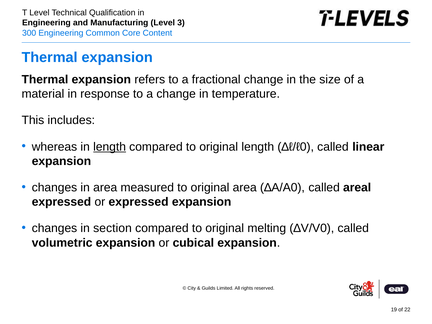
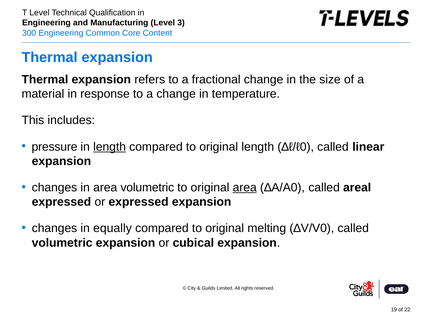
whereas: whereas -> pressure
area measured: measured -> volumetric
area at (245, 188) underline: none -> present
section: section -> equally
